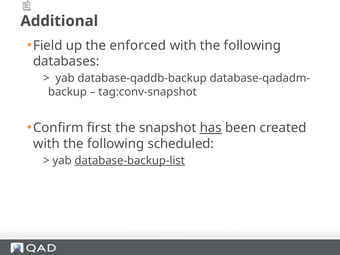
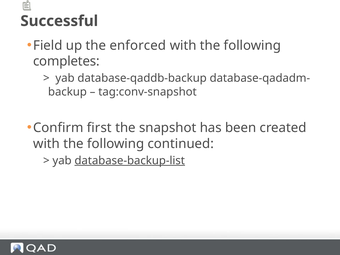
Additional: Additional -> Successful
databases: databases -> completes
has underline: present -> none
scheduled: scheduled -> continued
